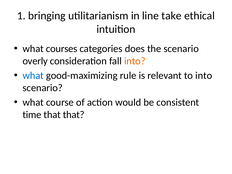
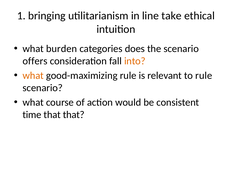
courses: courses -> burden
overly: overly -> offers
what at (33, 76) colour: blue -> orange
to into: into -> rule
